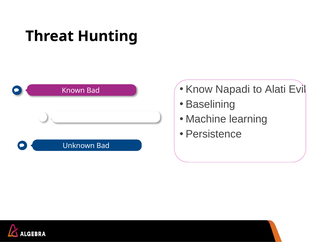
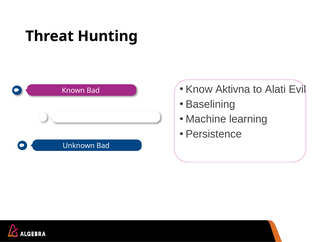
Napadi: Napadi -> Aktivna
